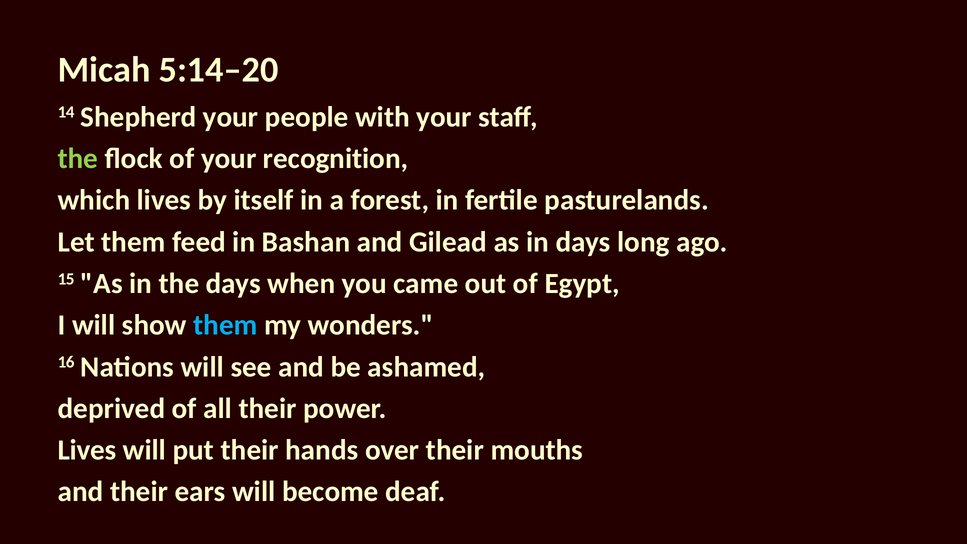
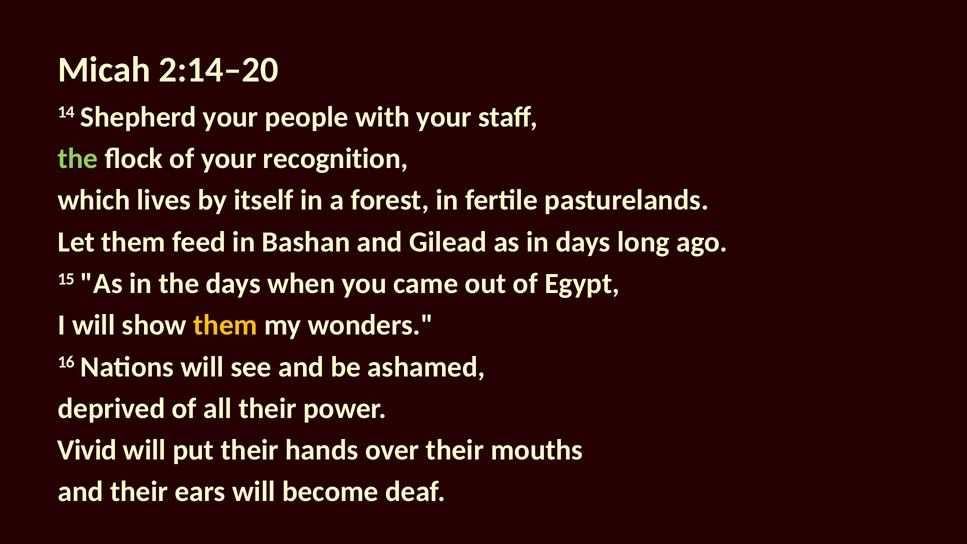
5:14–20: 5:14–20 -> 2:14–20
them at (225, 325) colour: light blue -> yellow
Lives at (87, 450): Lives -> Vivid
